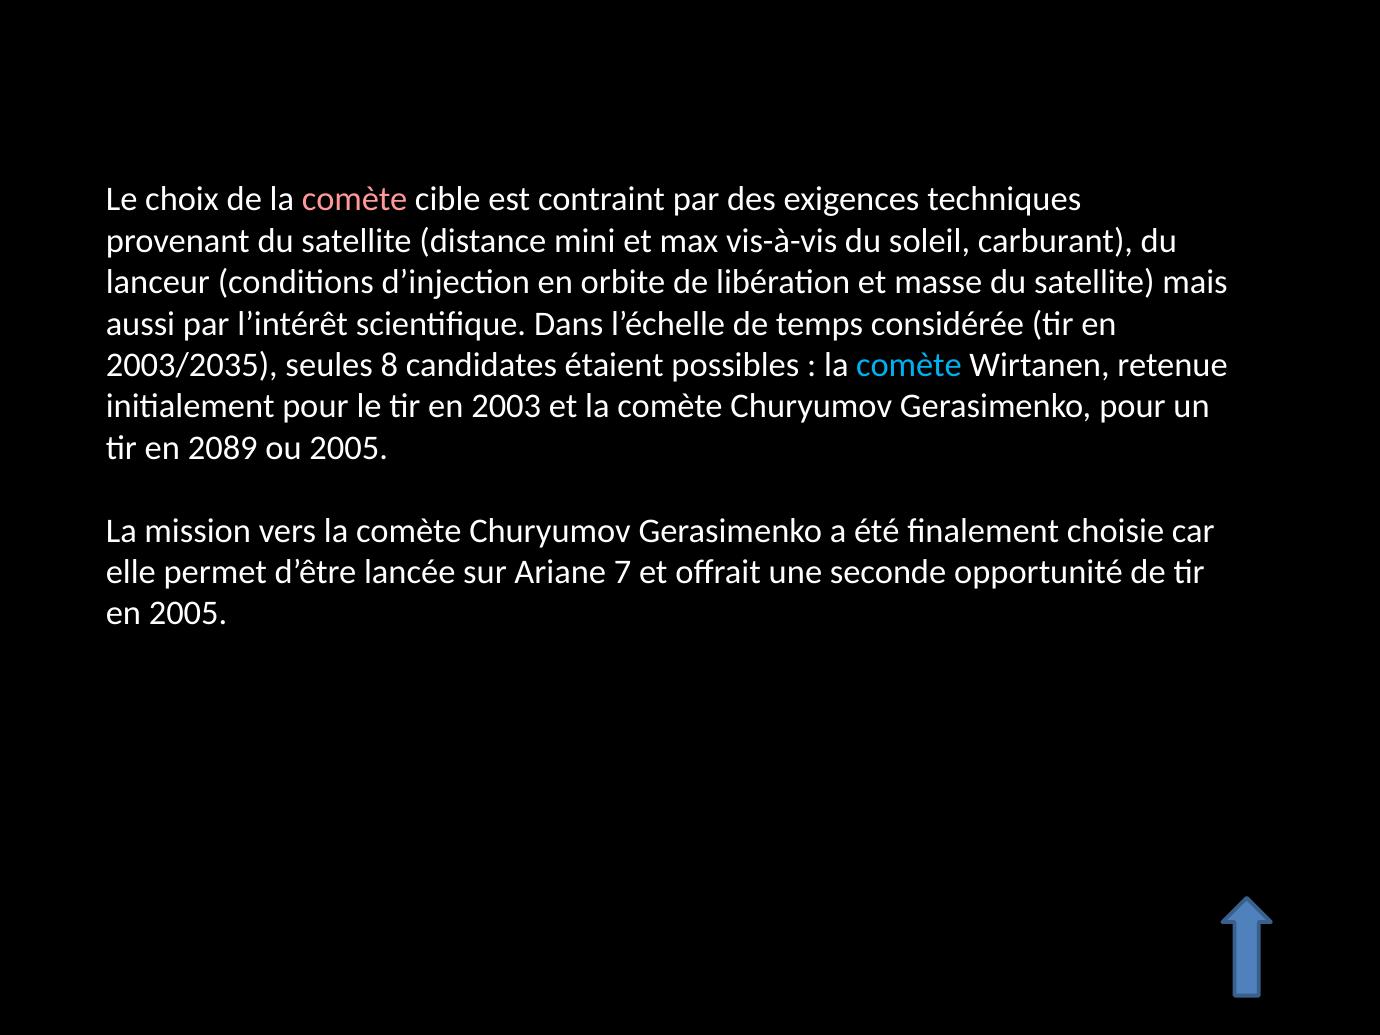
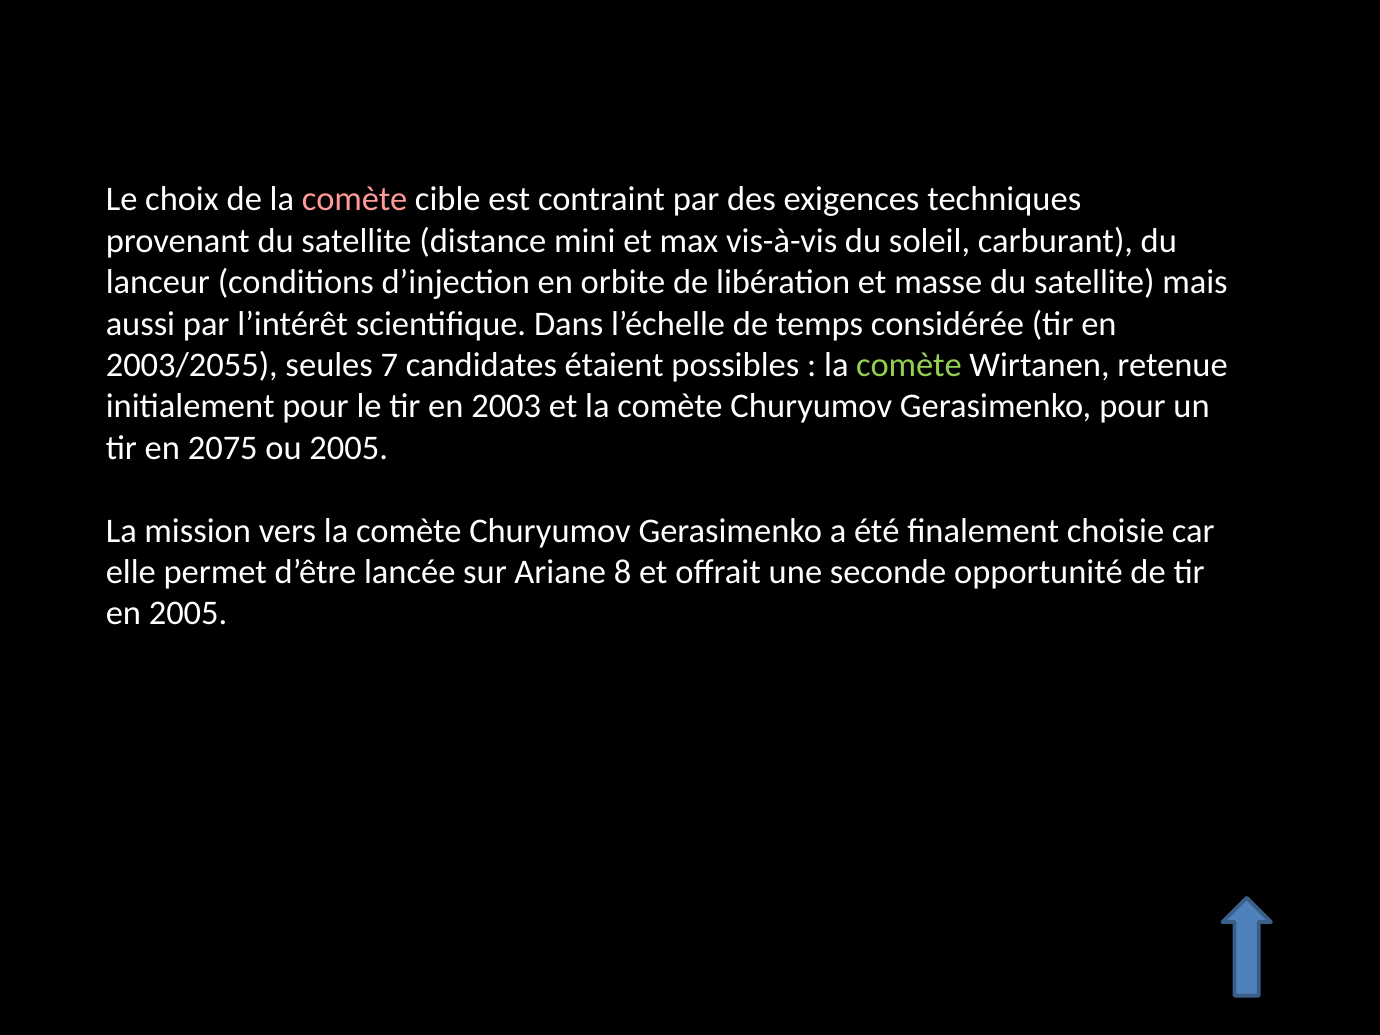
2003/2035: 2003/2035 -> 2003/2055
8: 8 -> 7
comète at (909, 365) colour: light blue -> light green
2089: 2089 -> 2075
7: 7 -> 8
